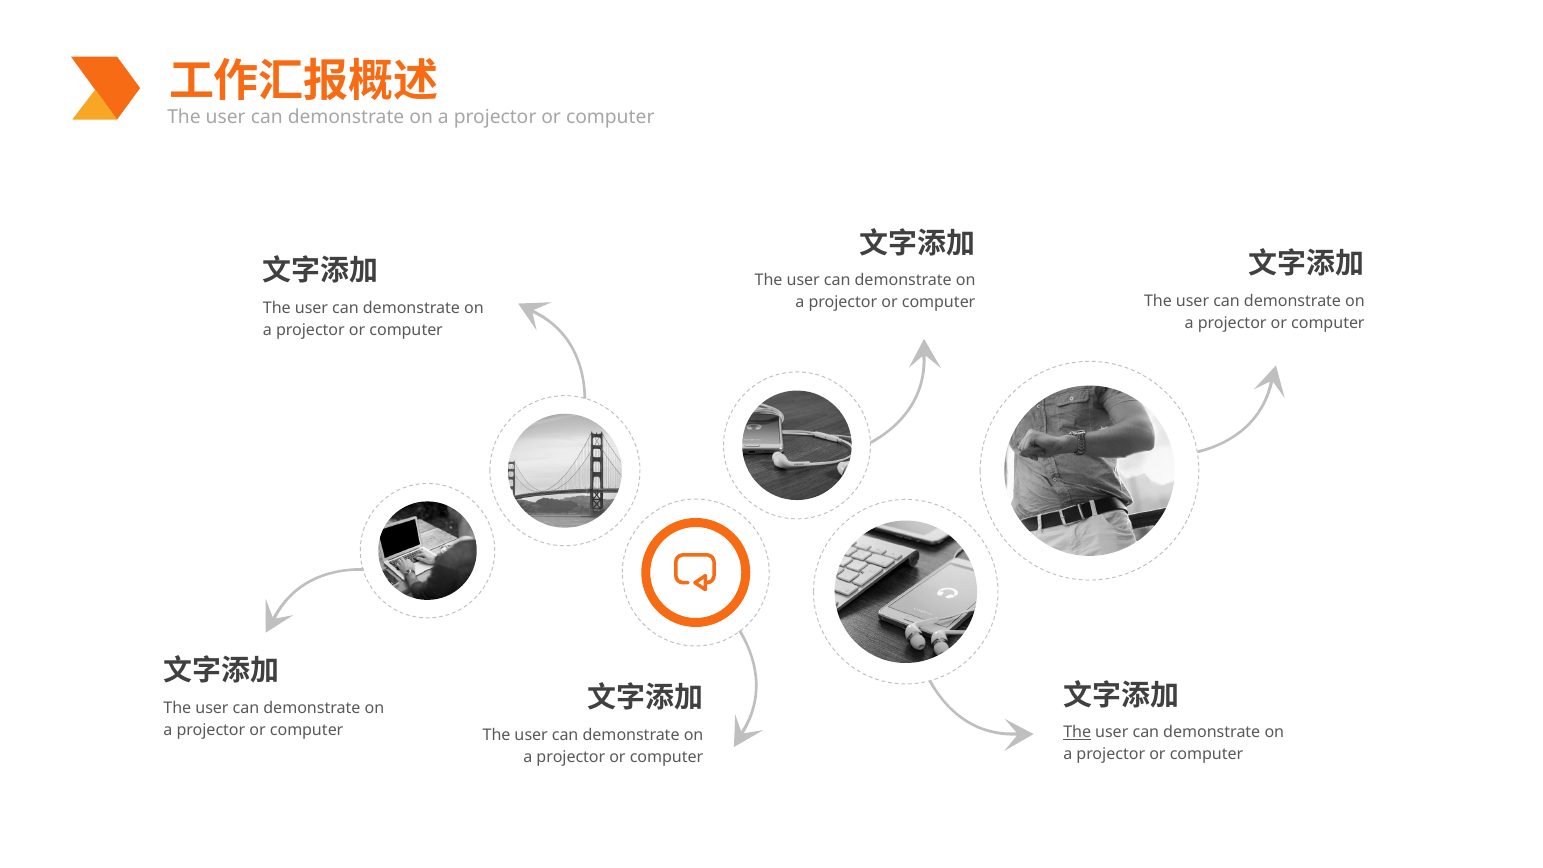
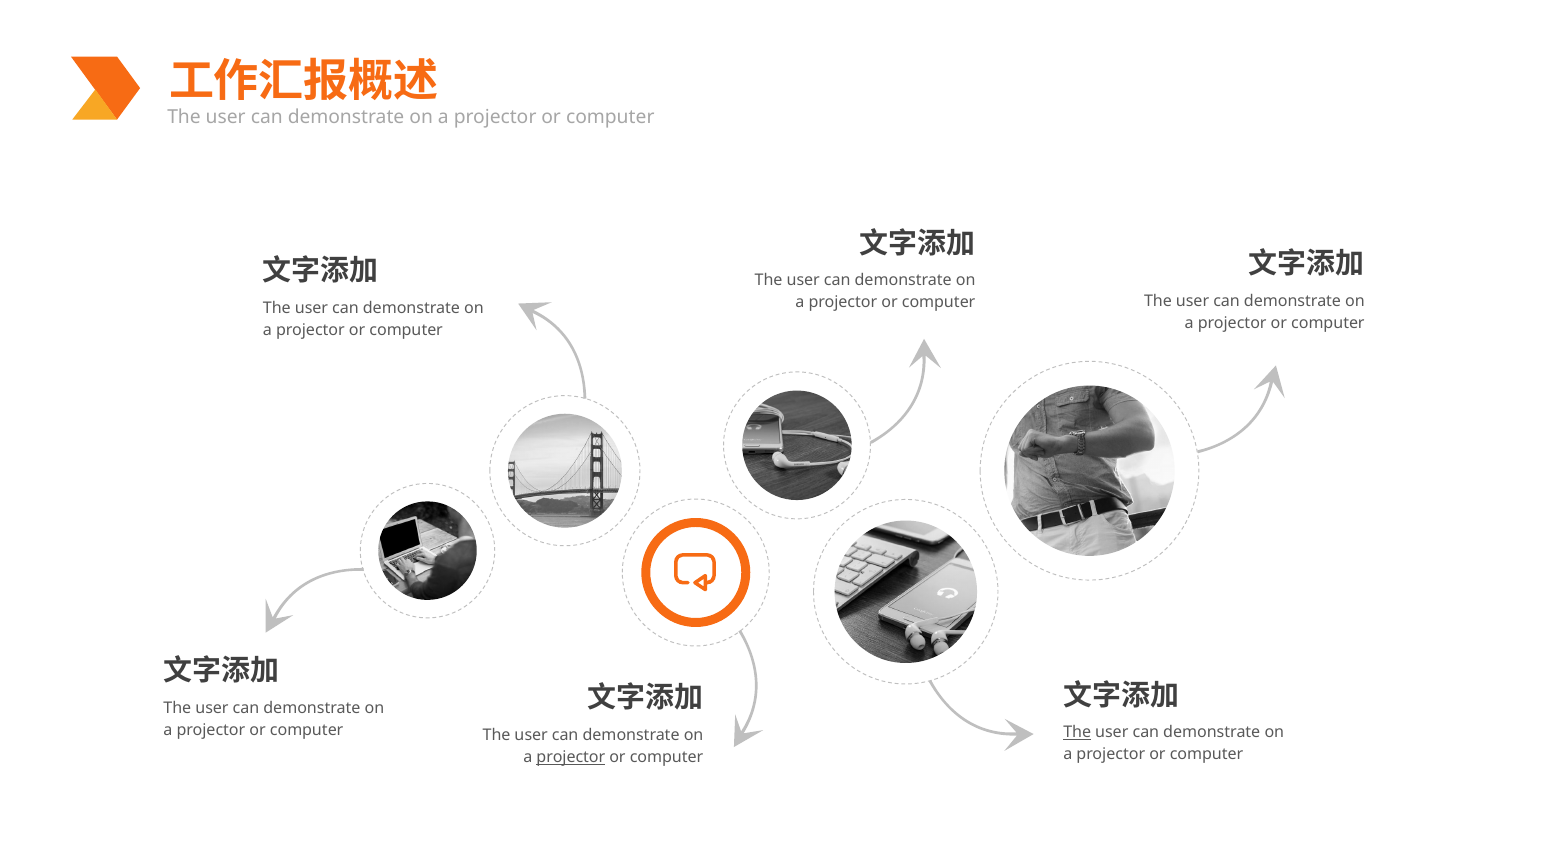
projector at (571, 757) underline: none -> present
